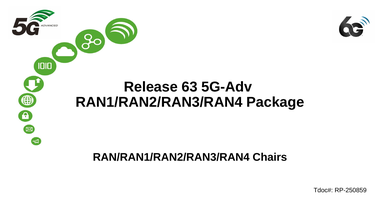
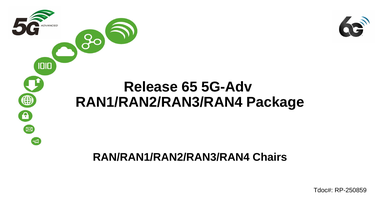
63: 63 -> 65
